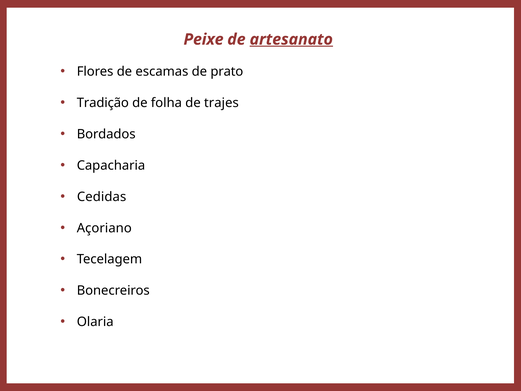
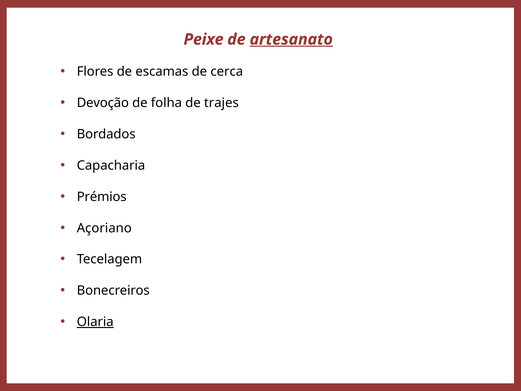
prato: prato -> cerca
Tradição: Tradição -> Devoção
Cedidas: Cedidas -> Prémios
Olaria underline: none -> present
